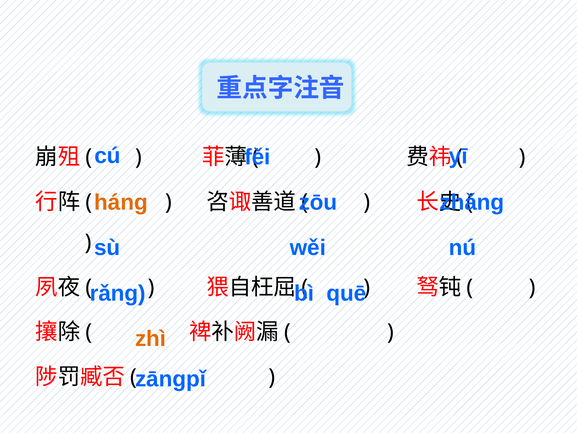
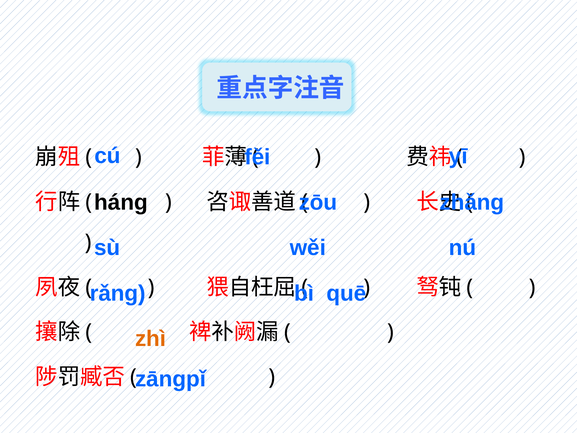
háng colour: orange -> black
